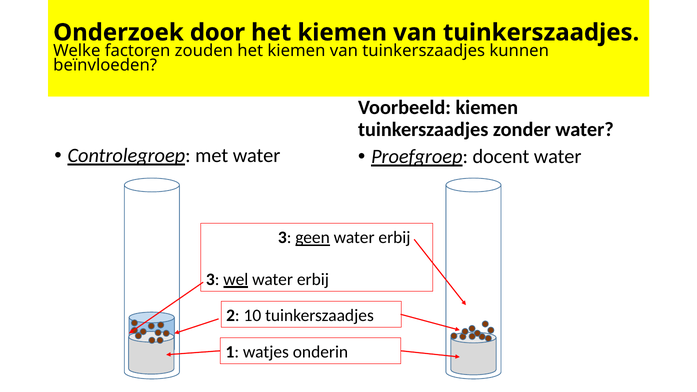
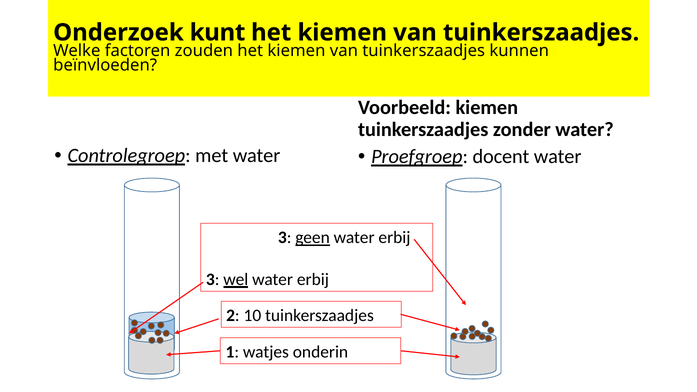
door: door -> kunt
